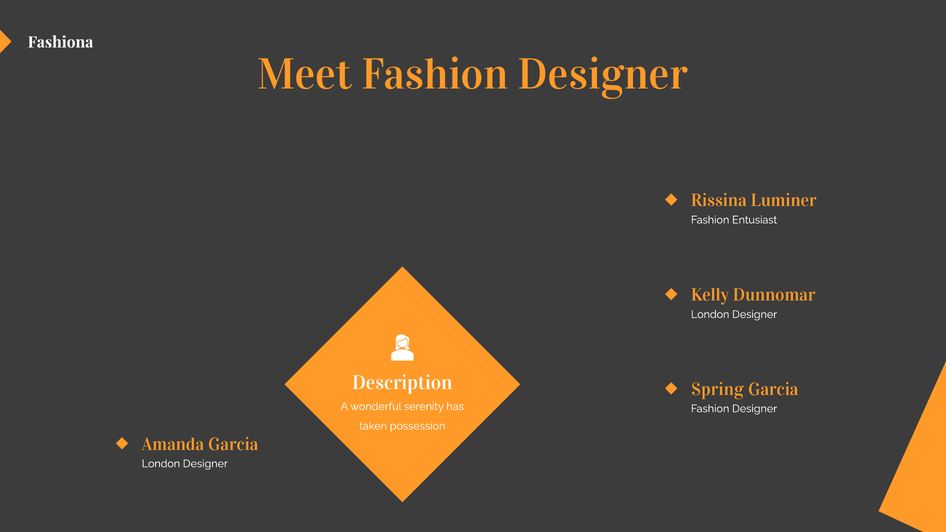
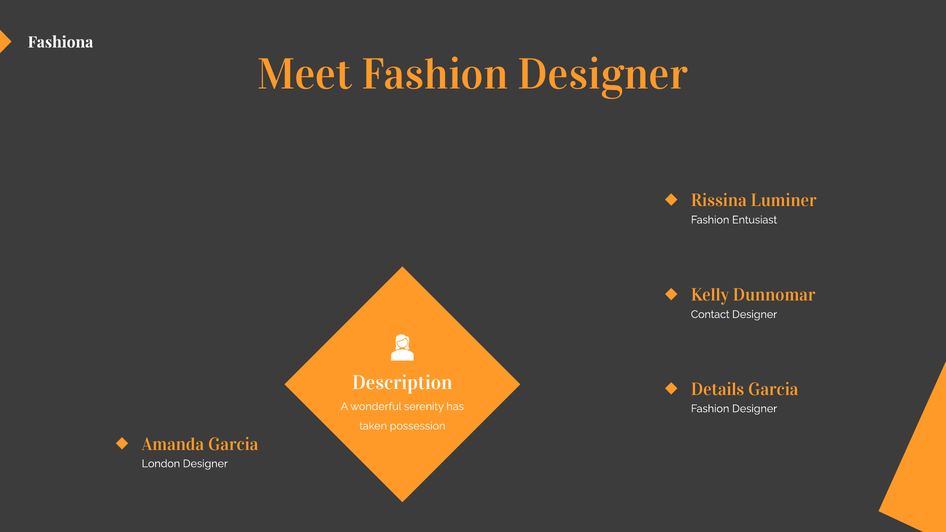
London at (710, 314): London -> Contact
Spring: Spring -> Details
